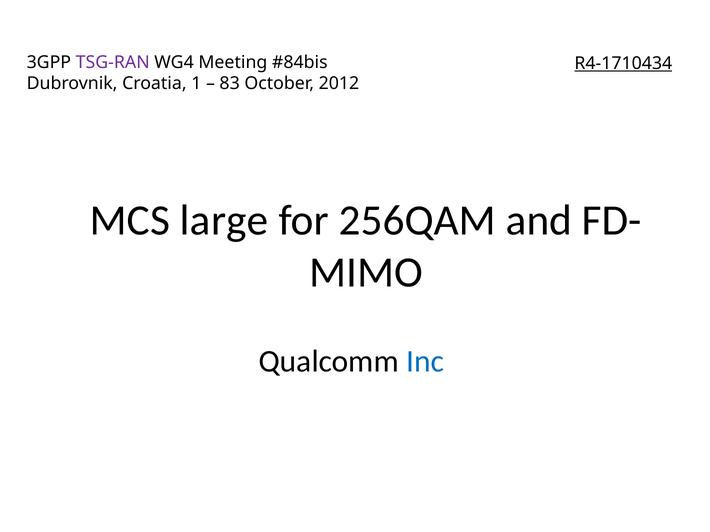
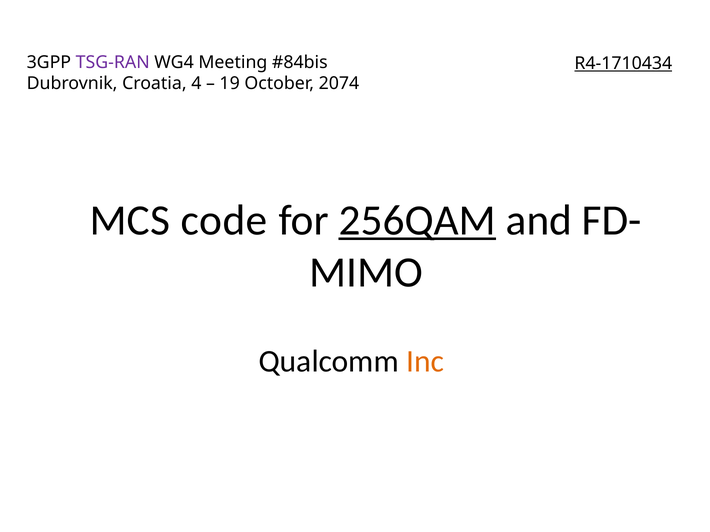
1: 1 -> 4
83: 83 -> 19
2012: 2012 -> 2074
large: large -> code
256QAM underline: none -> present
Inc colour: blue -> orange
